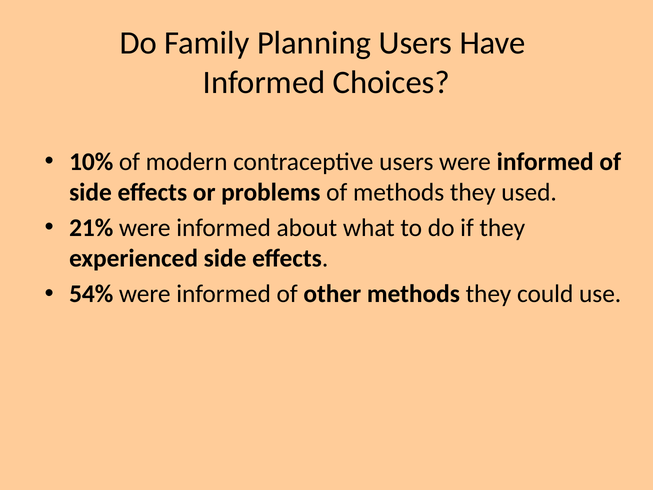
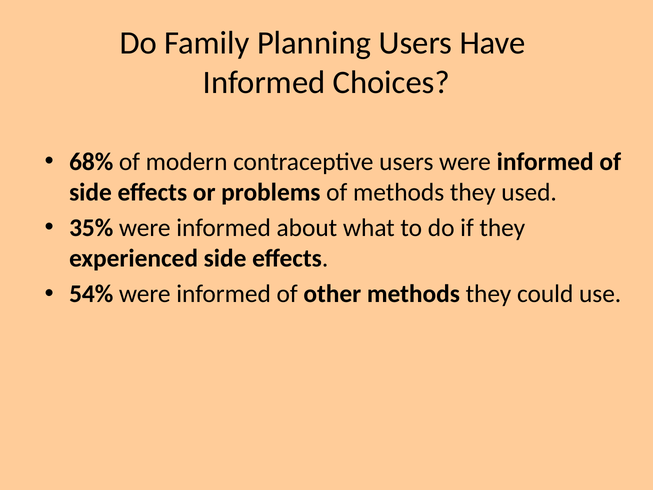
10%: 10% -> 68%
21%: 21% -> 35%
